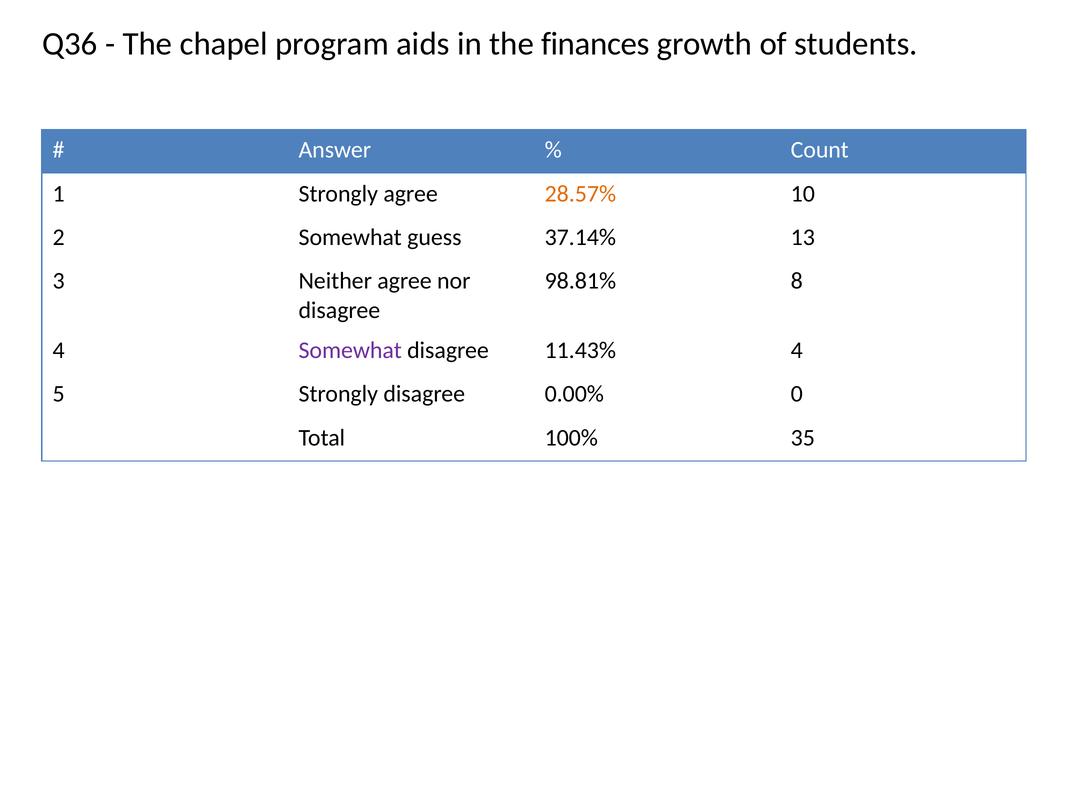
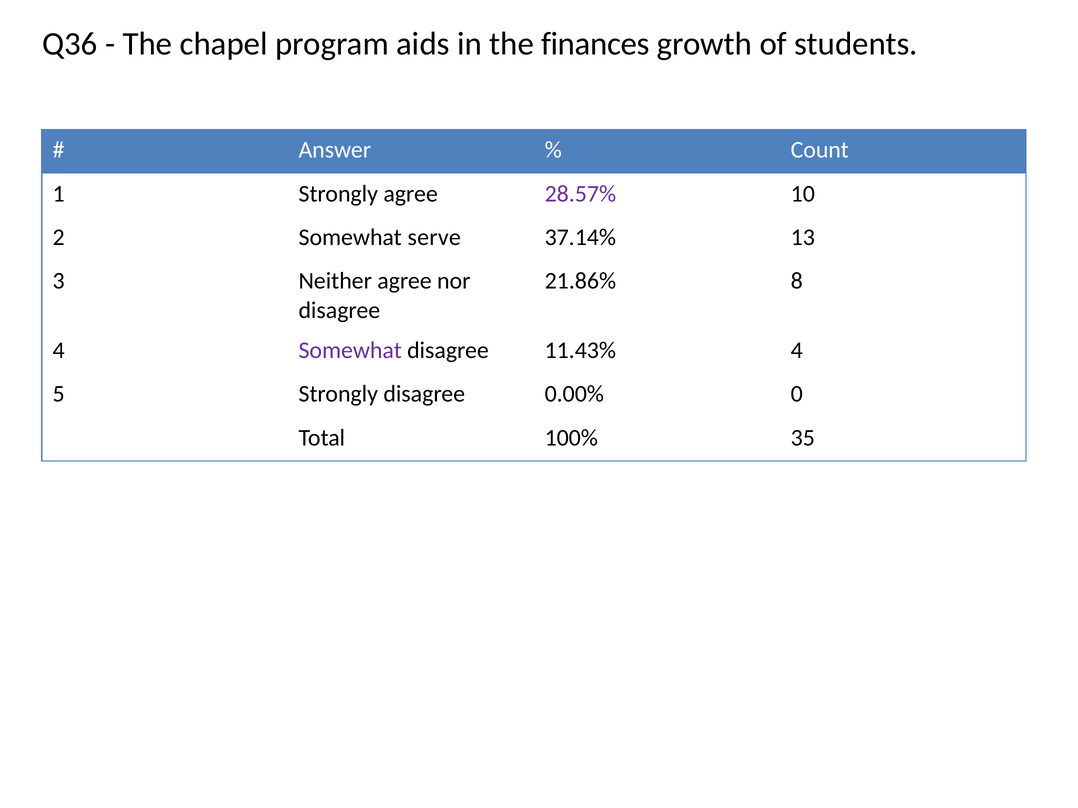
28.57% colour: orange -> purple
guess: guess -> serve
98.81%: 98.81% -> 21.86%
